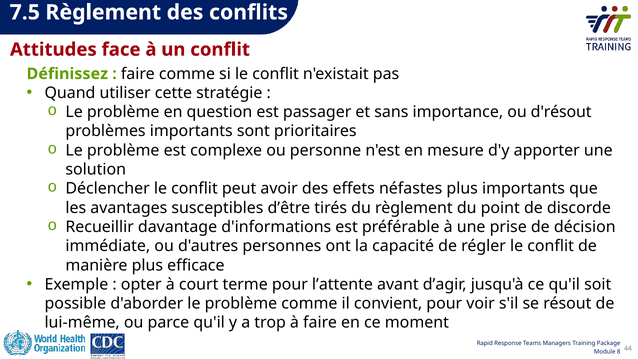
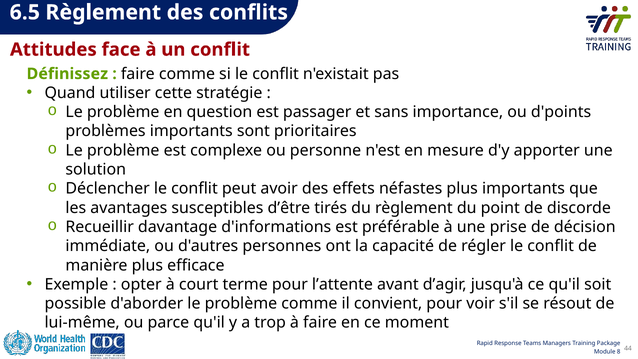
7.5: 7.5 -> 6.5
d'résout: d'résout -> d'points
